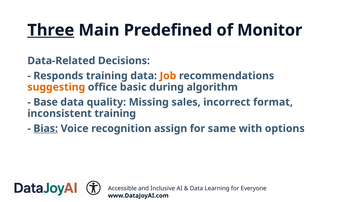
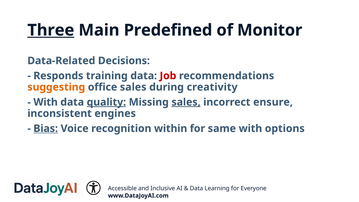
Job colour: orange -> red
office basic: basic -> sales
algorithm: algorithm -> creativity
Base at (46, 102): Base -> With
quality underline: none -> present
sales at (186, 102) underline: none -> present
format: format -> ensure
inconsistent training: training -> engines
assign: assign -> within
